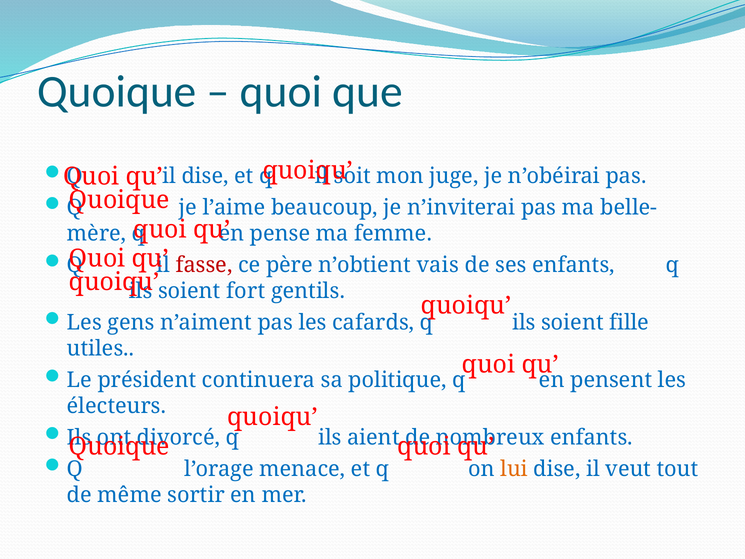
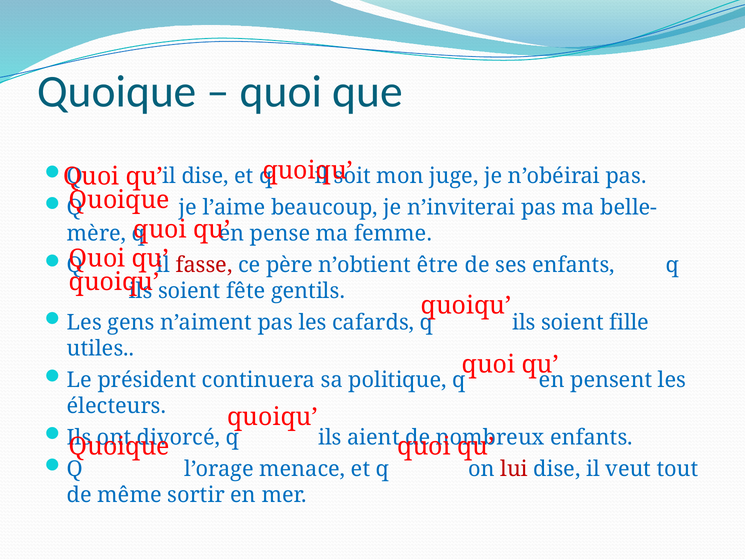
vais: vais -> être
fort: fort -> fête
lui colour: orange -> red
